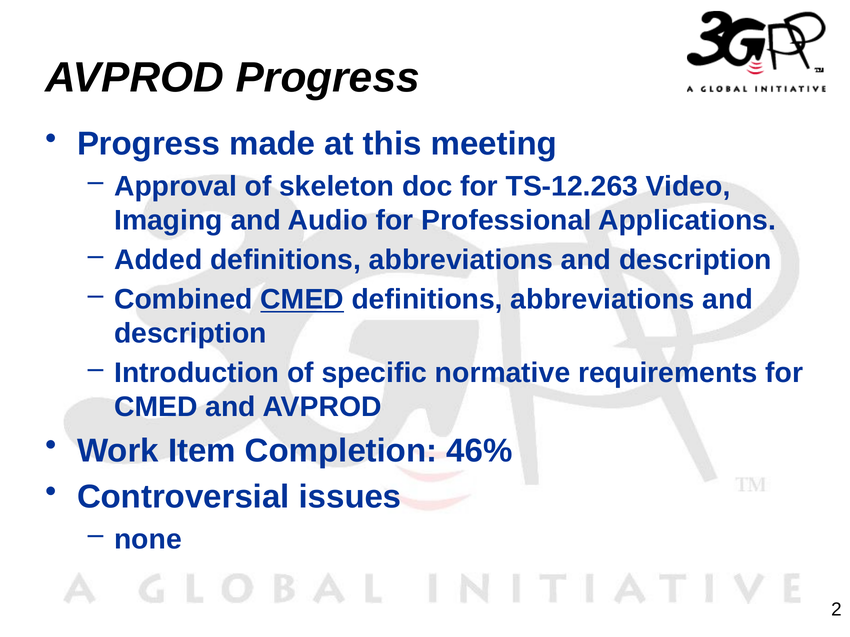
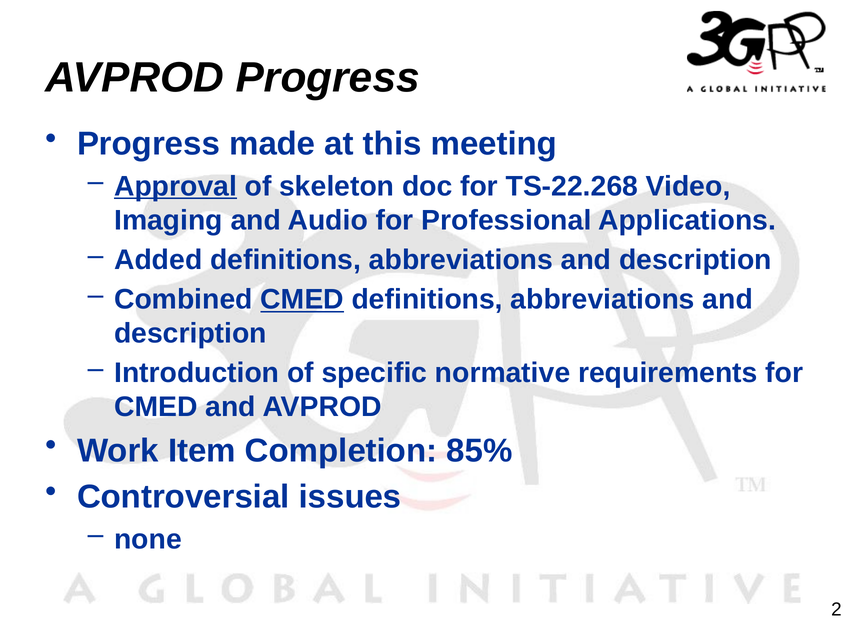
Approval underline: none -> present
TS-12.263: TS-12.263 -> TS-22.268
46%: 46% -> 85%
